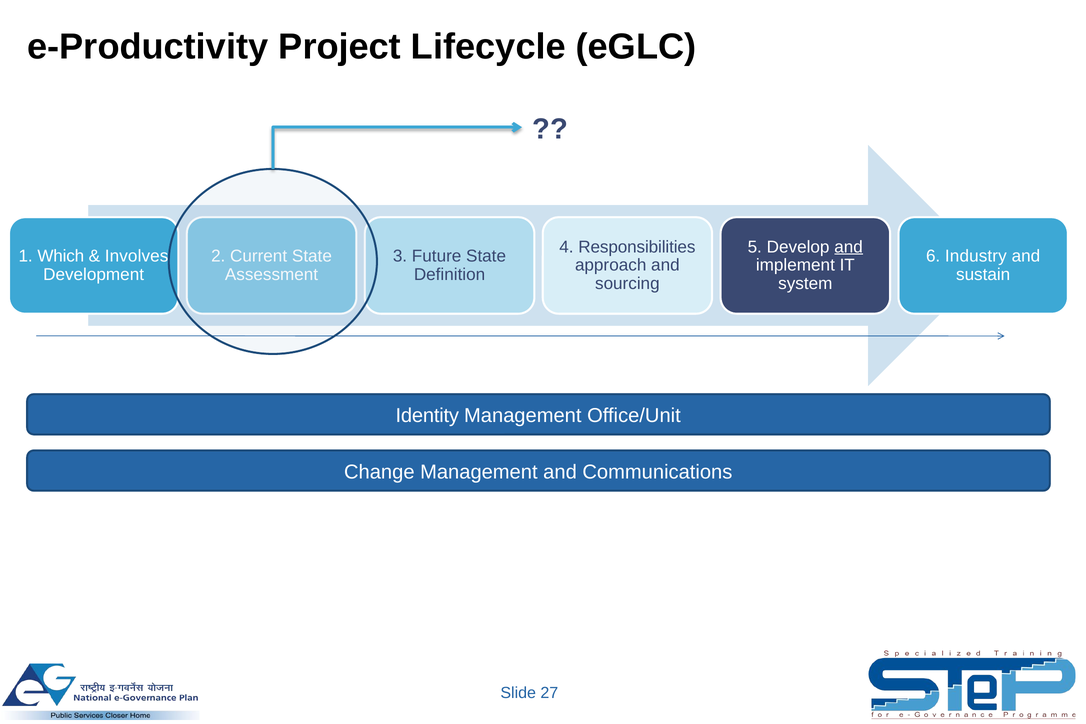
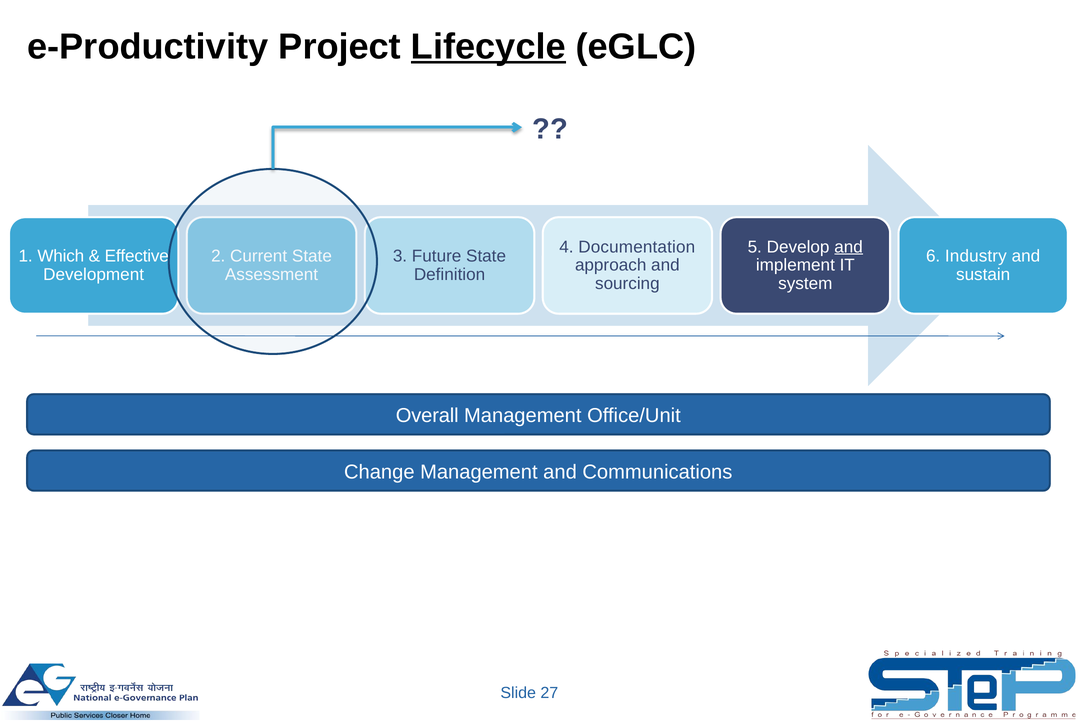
Lifecycle underline: none -> present
Responsibilities: Responsibilities -> Documentation
Involves: Involves -> Effective
Identity: Identity -> Overall
